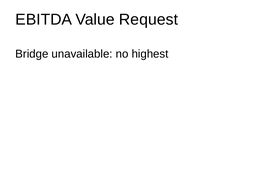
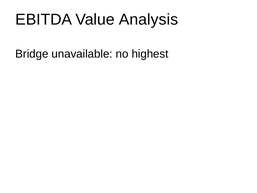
Request: Request -> Analysis
